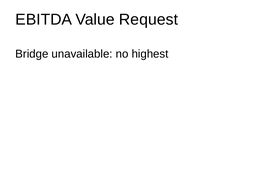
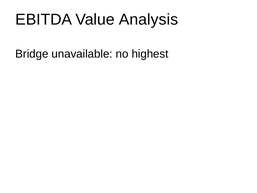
Request: Request -> Analysis
